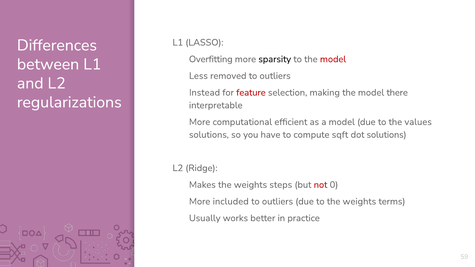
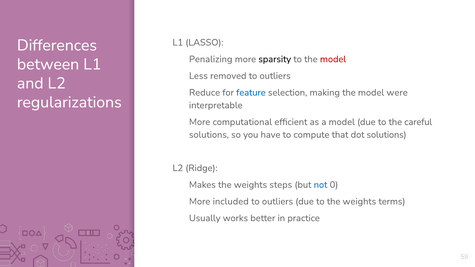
Overfitting: Overfitting -> Penalizing
Instead: Instead -> Reduce
feature colour: red -> blue
there: there -> were
values: values -> careful
sqft: sqft -> that
not colour: red -> blue
